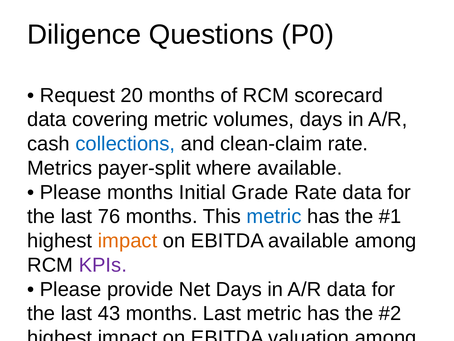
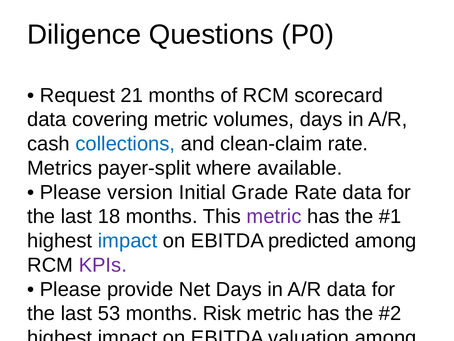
20: 20 -> 21
Please months: months -> version
76: 76 -> 18
metric at (274, 216) colour: blue -> purple
impact at (128, 241) colour: orange -> blue
EBITDA available: available -> predicted
43: 43 -> 53
months Last: Last -> Risk
